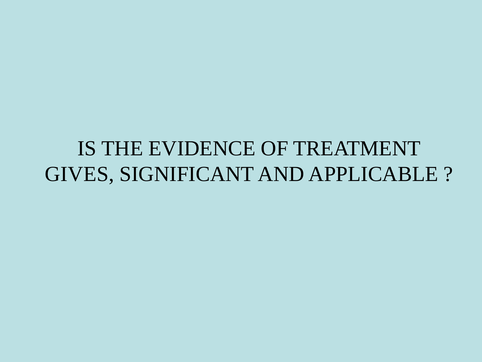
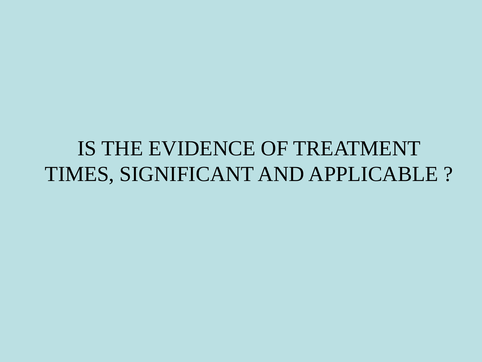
GIVES: GIVES -> TIMES
